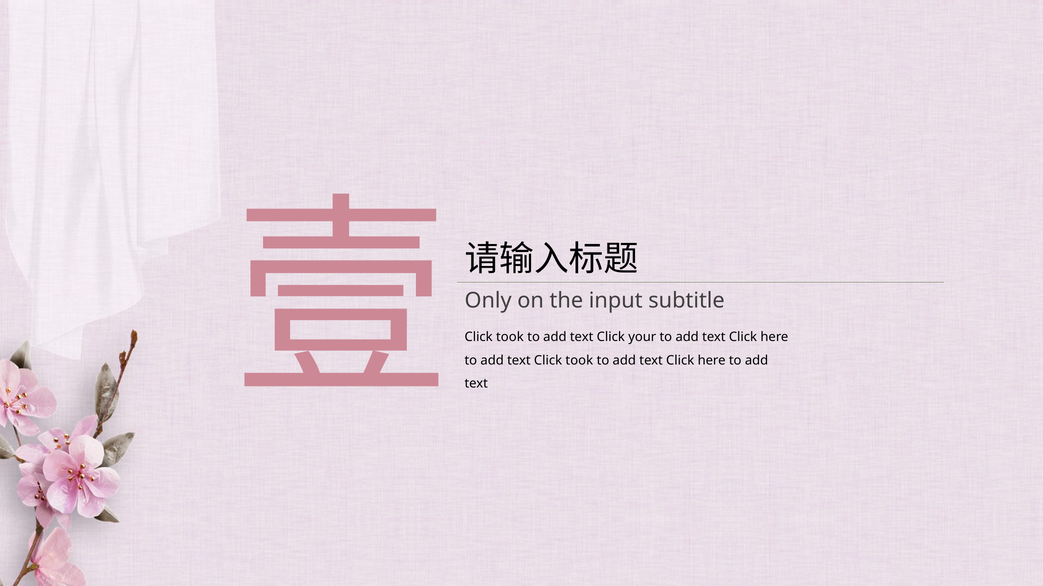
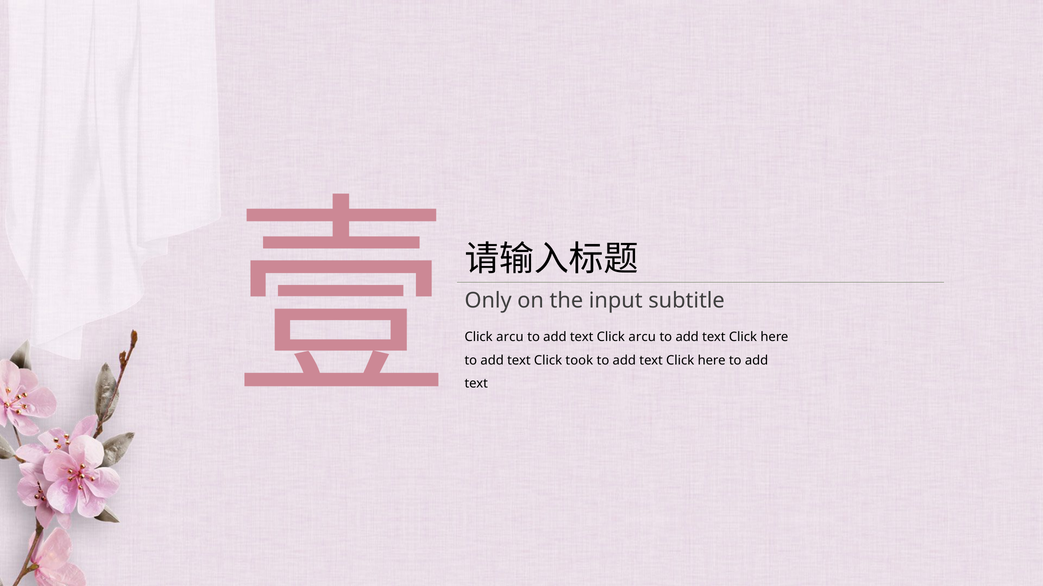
took at (510, 337): took -> arcu
text Click your: your -> arcu
